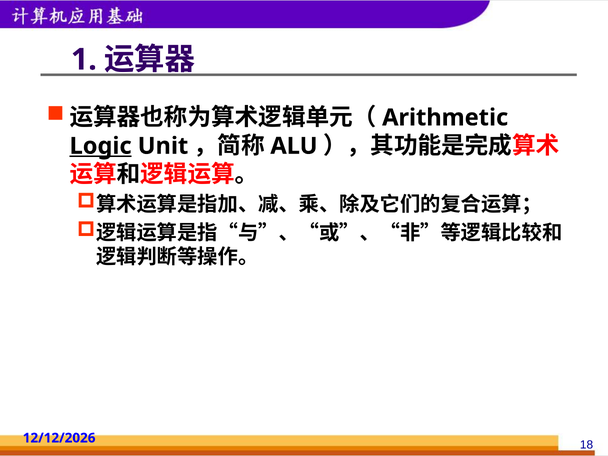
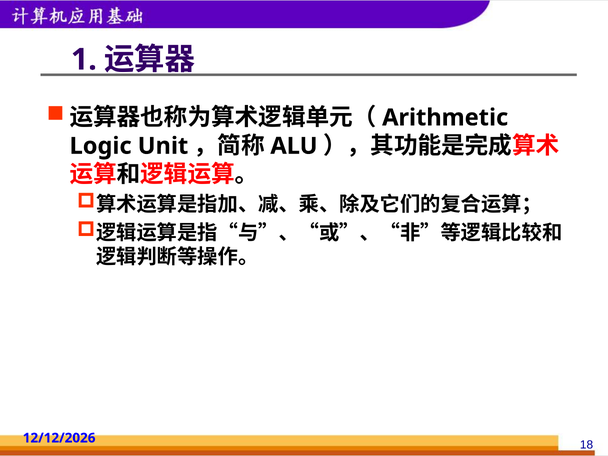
Logic underline: present -> none
